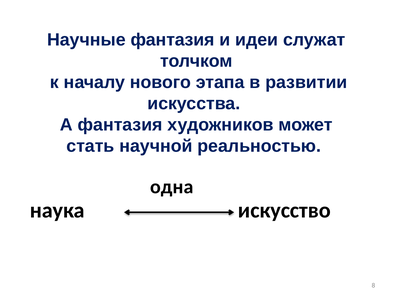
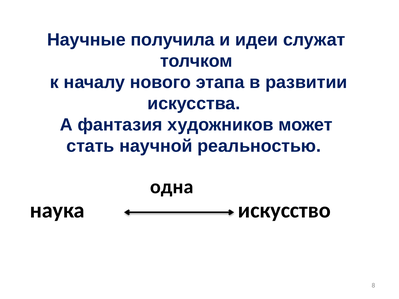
Научные фантазия: фантазия -> получила
